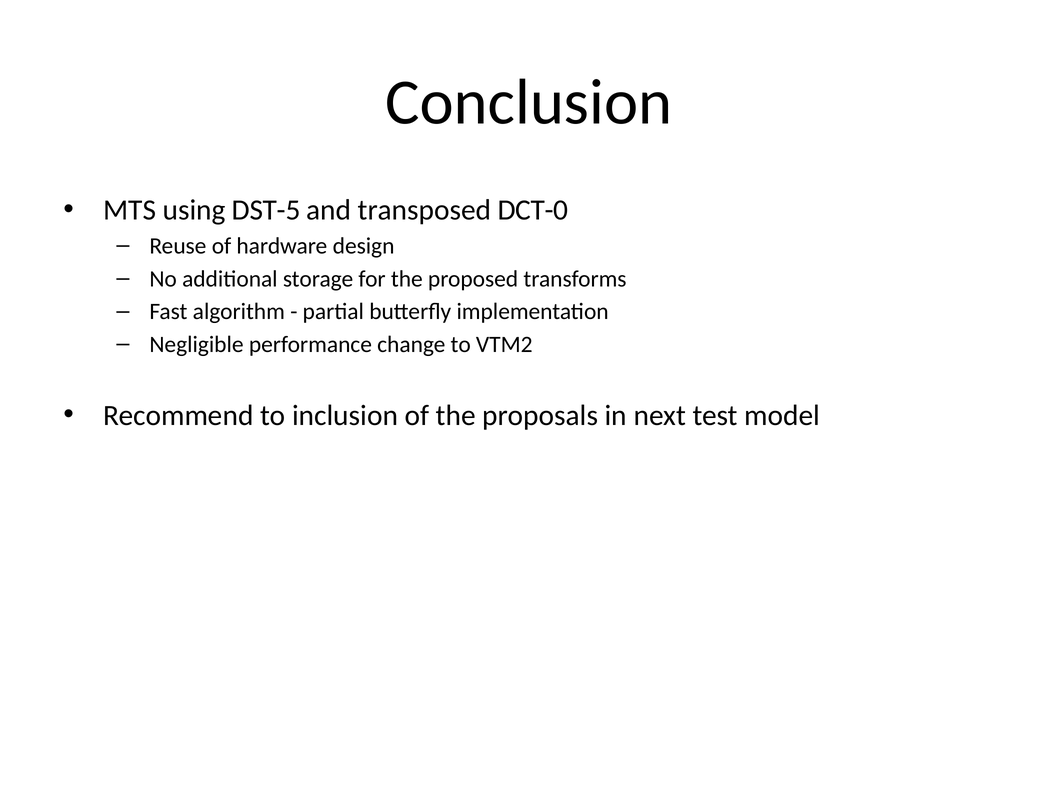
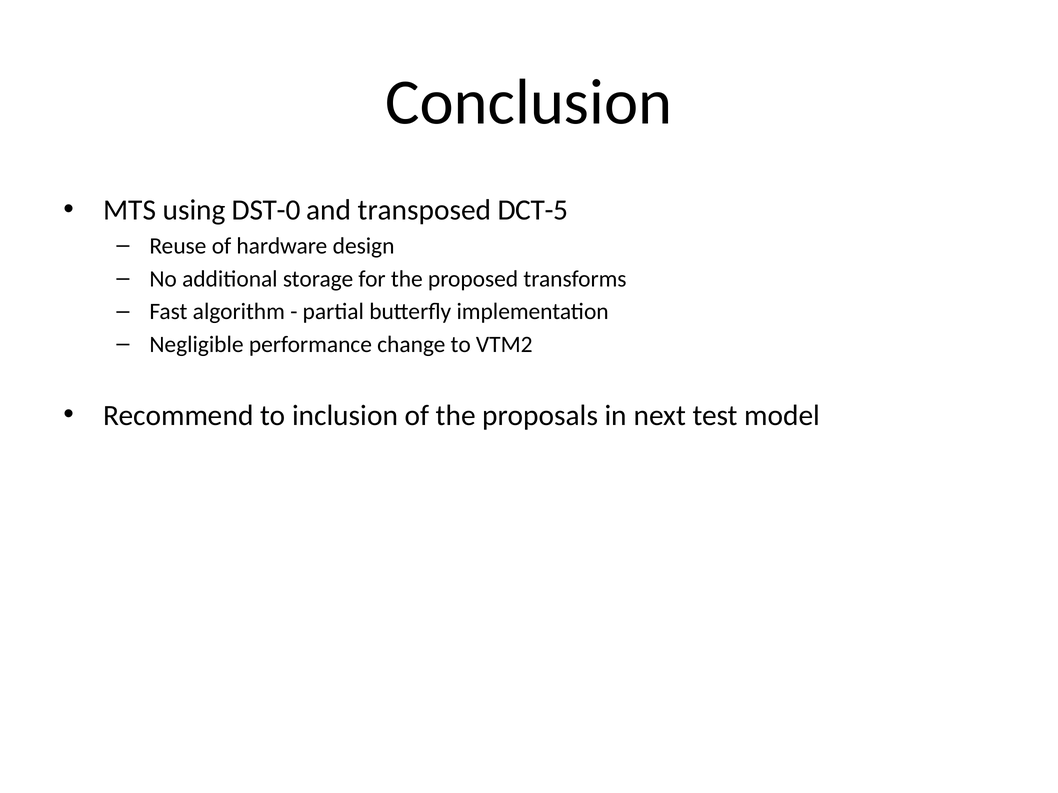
DST-5: DST-5 -> DST-0
DCT-0: DCT-0 -> DCT-5
